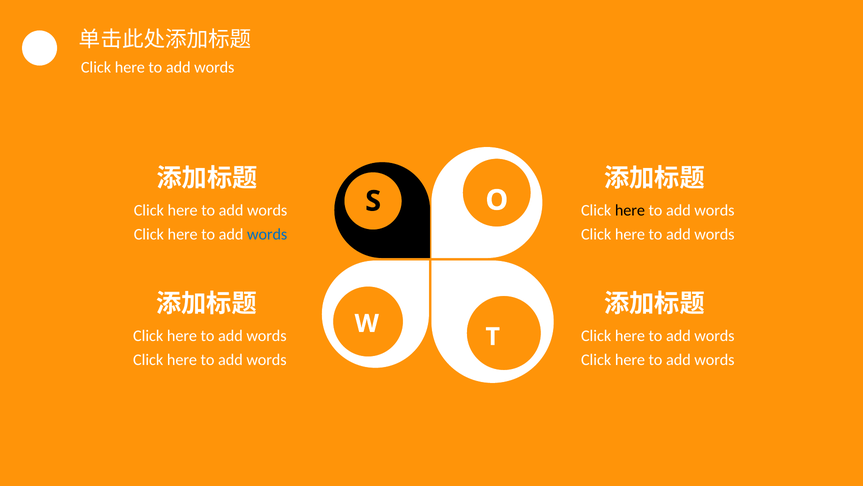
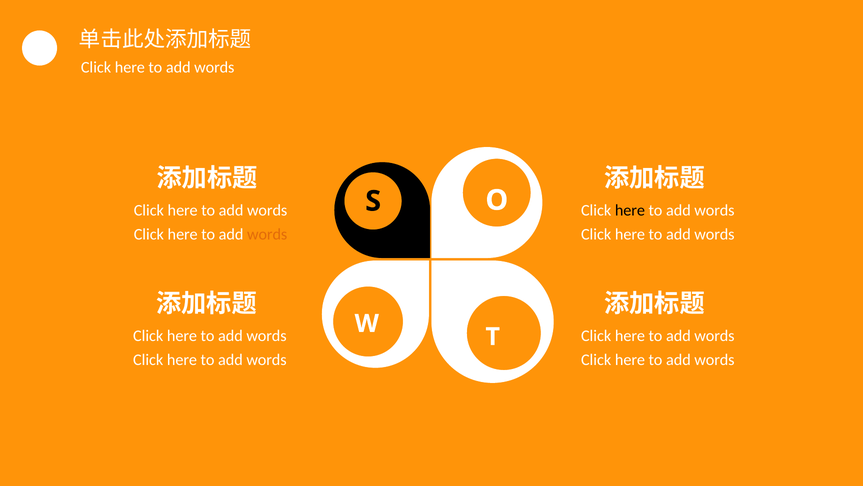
words at (267, 234) colour: blue -> orange
